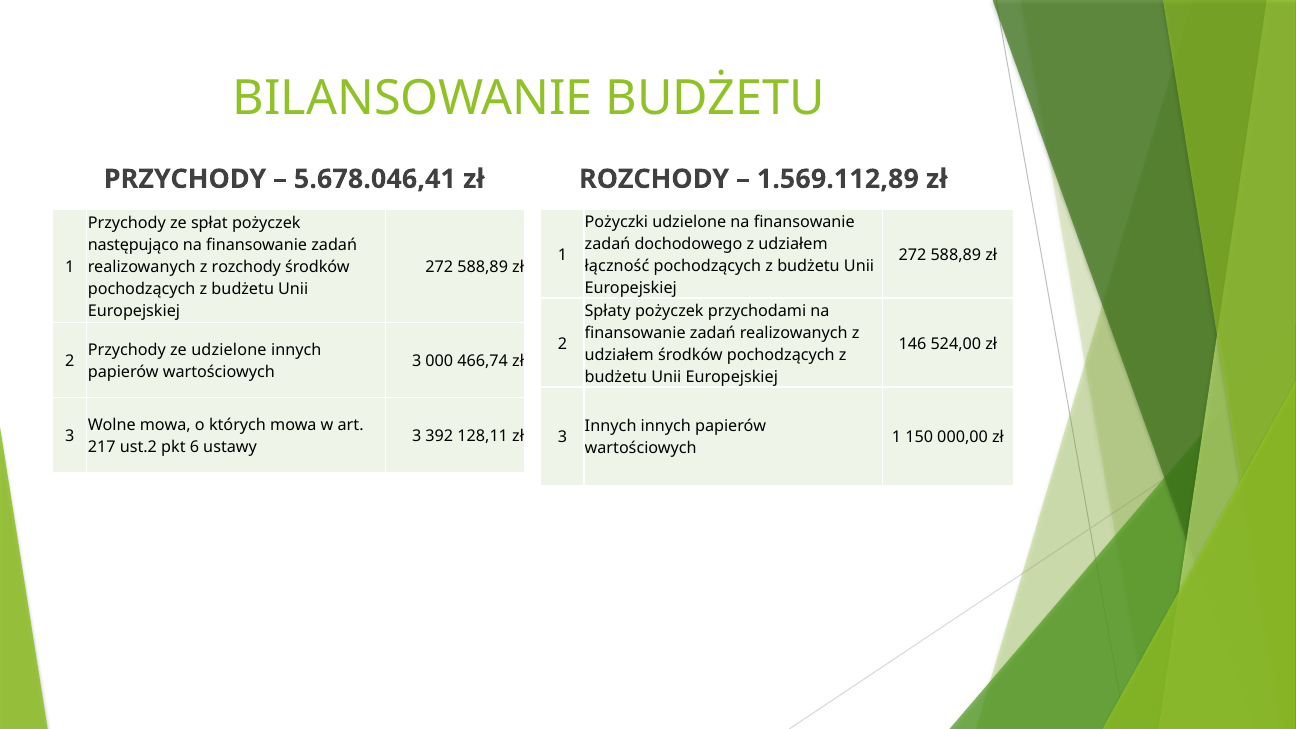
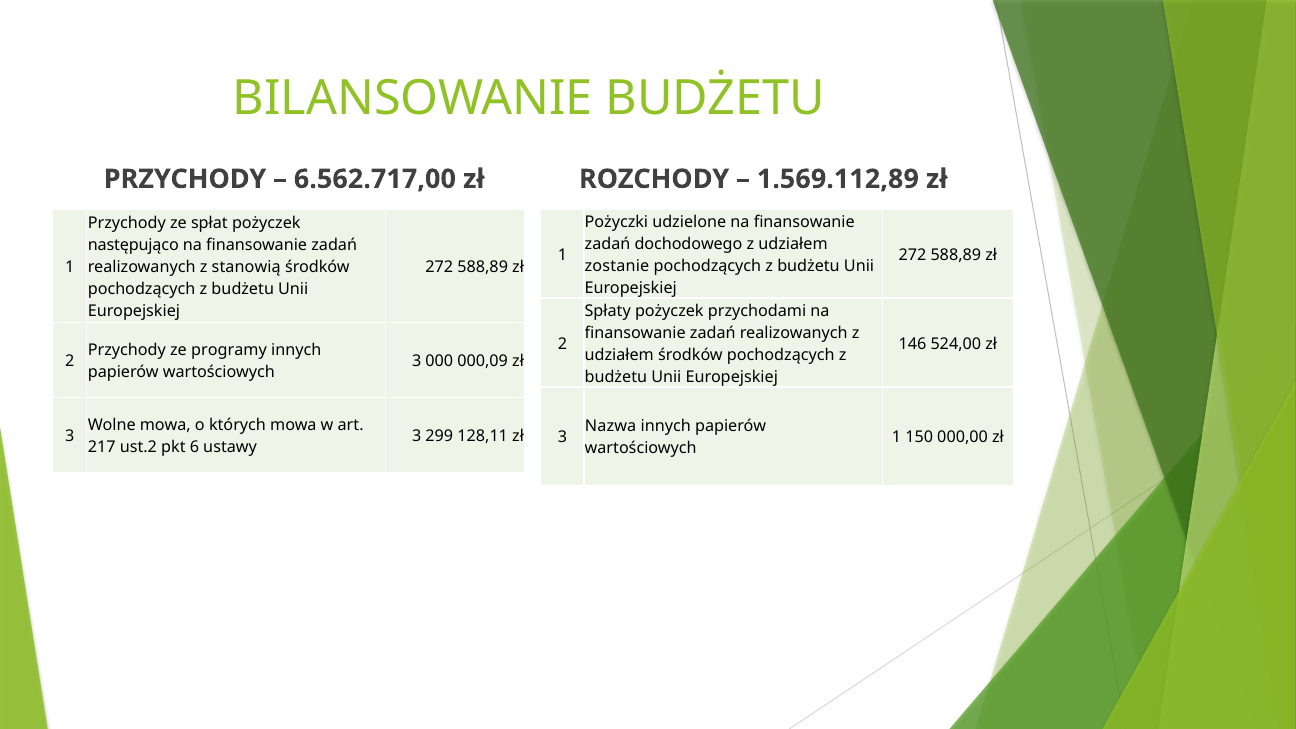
5.678.046,41: 5.678.046,41 -> 6.562.717,00
łączność: łączność -> zostanie
z rozchody: rozchody -> stanowią
ze udzielone: udzielone -> programy
466,74: 466,74 -> 000,09
Innych at (611, 426): Innych -> Nazwa
392: 392 -> 299
